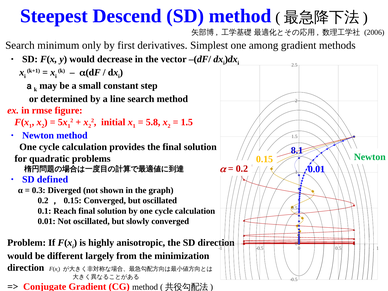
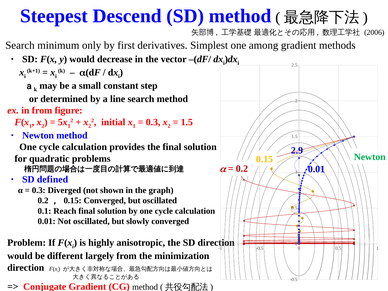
in rmse: rmse -> from
5.8 at (153, 122): 5.8 -> 0.3
8.1: 8.1 -> 2.9
